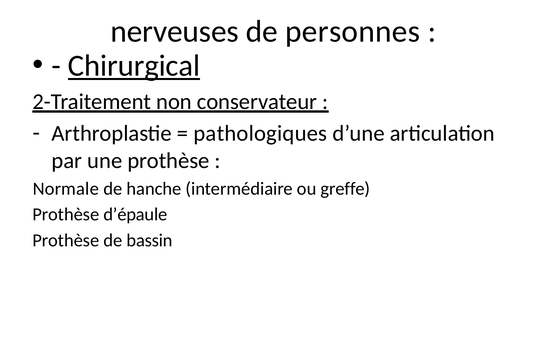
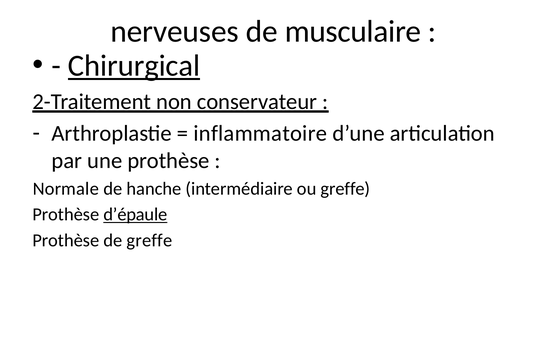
personnes: personnes -> musculaire
pathologiques: pathologiques -> inflammatoire
d’épaule underline: none -> present
de bassin: bassin -> greffe
